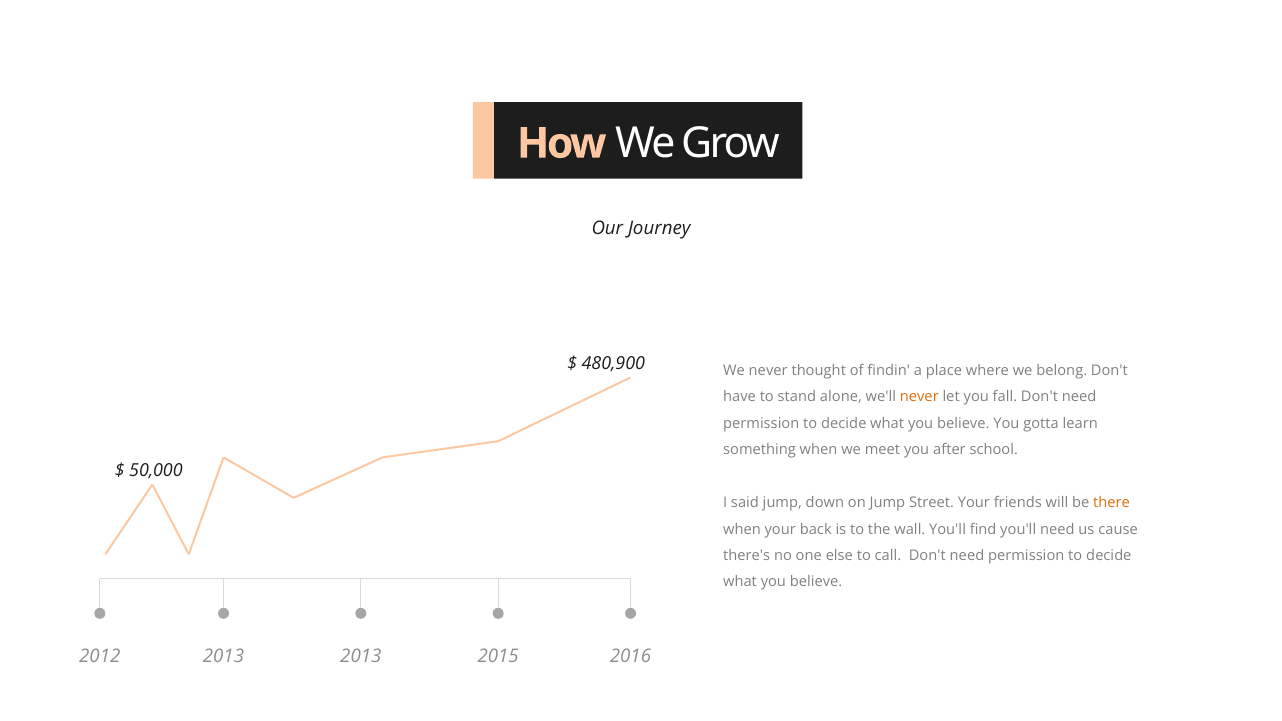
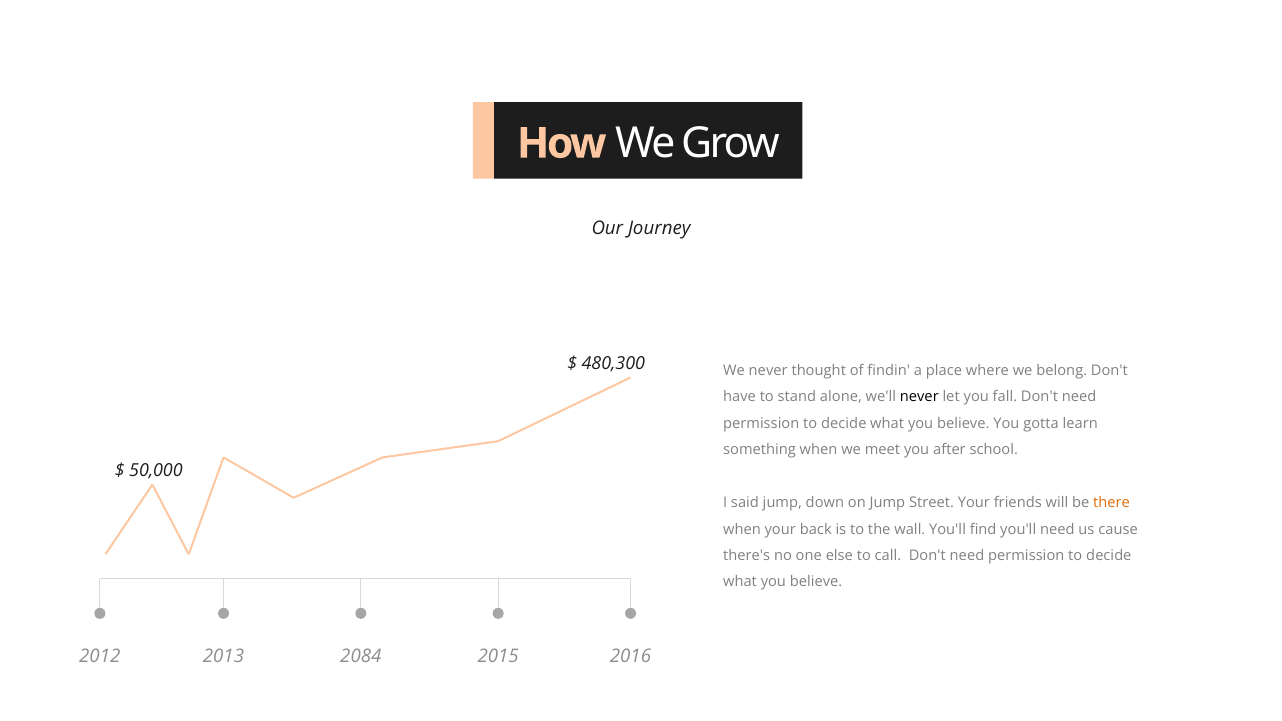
480,900: 480,900 -> 480,300
never at (919, 397) colour: orange -> black
2013 2013: 2013 -> 2084
